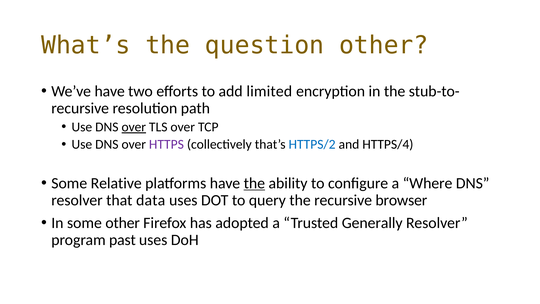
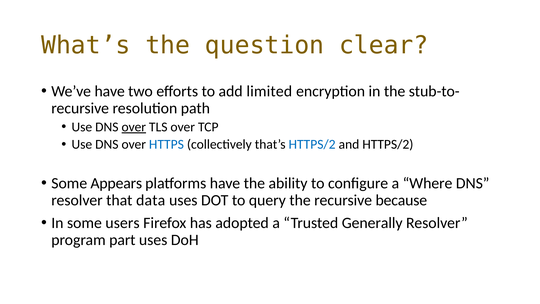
question other: other -> clear
HTTPS colour: purple -> blue
and HTTPS/4: HTTPS/4 -> HTTPS/2
Relative: Relative -> Appears
the at (254, 183) underline: present -> none
browser: browser -> because
some other: other -> users
past: past -> part
